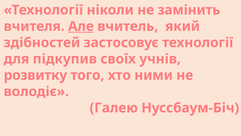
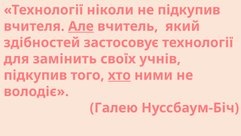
не замінить: замінить -> підкупив
підкупив: підкупив -> замінить
розвитку at (35, 75): розвитку -> підкупив
хто underline: none -> present
